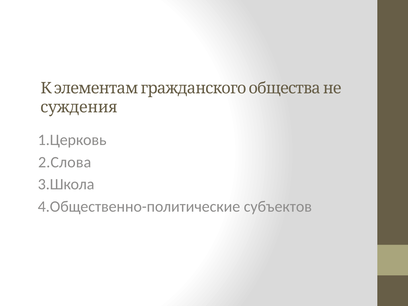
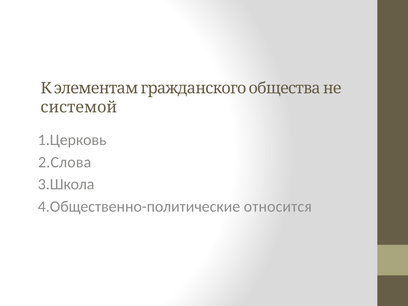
суждения: суждения -> системой
субъектов: субъектов -> относится
